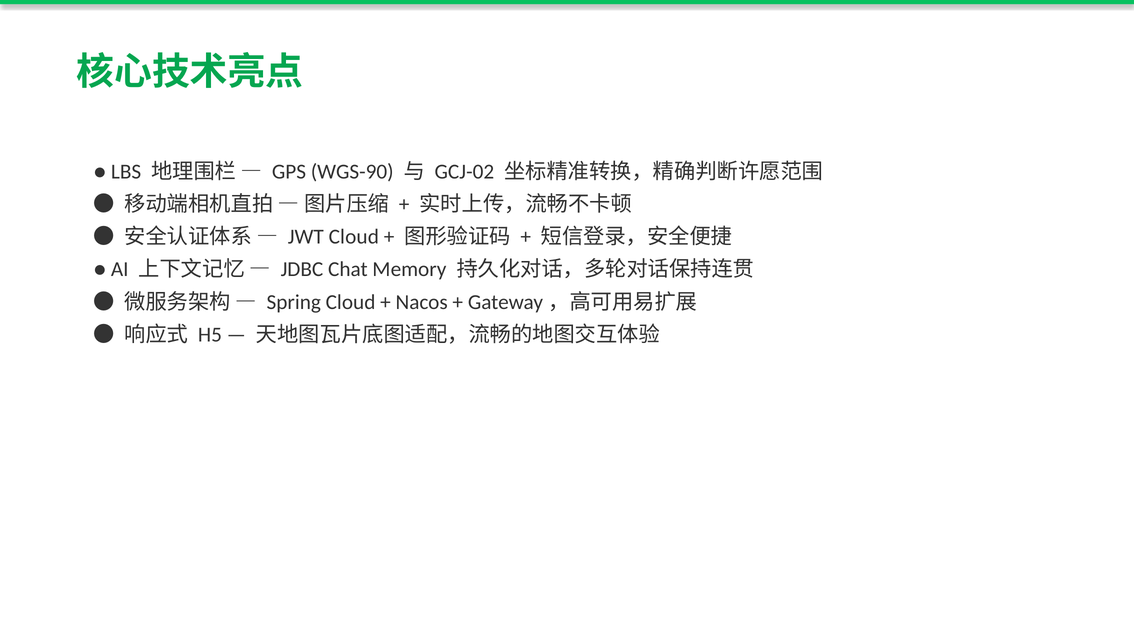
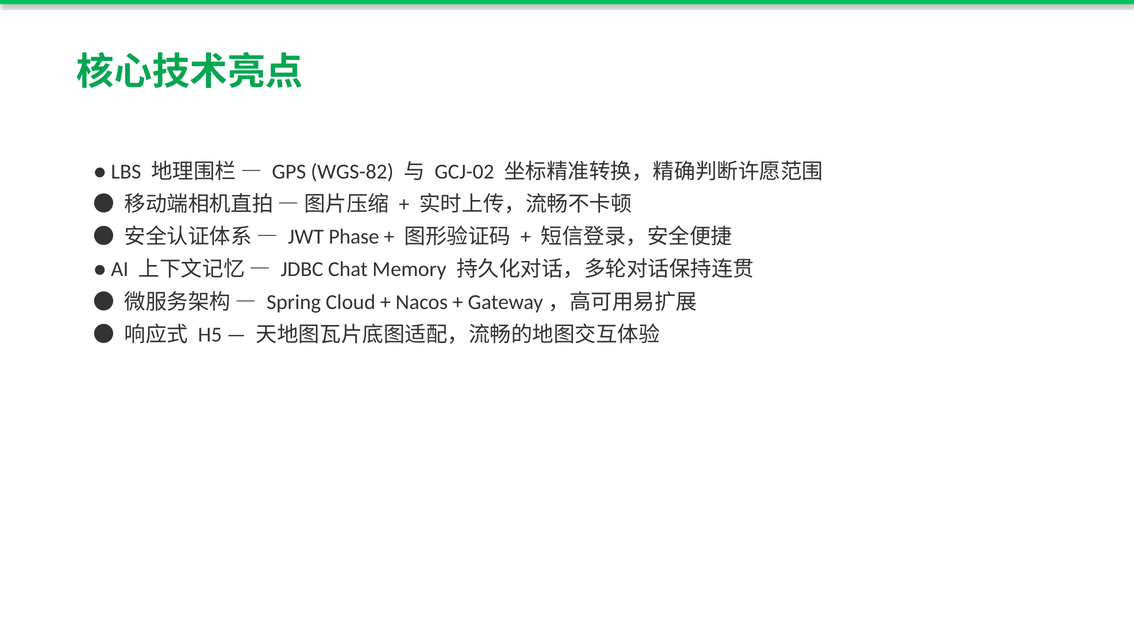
WGS-90: WGS-90 -> WGS-82
JWT Cloud: Cloud -> Phase
